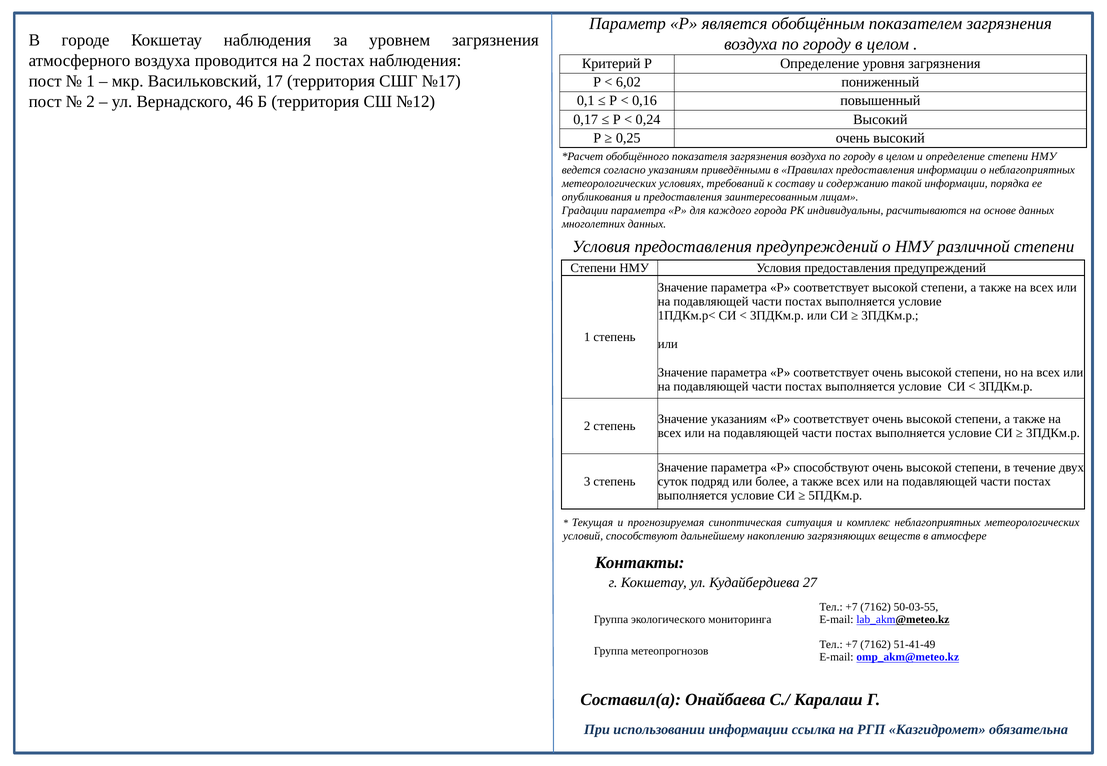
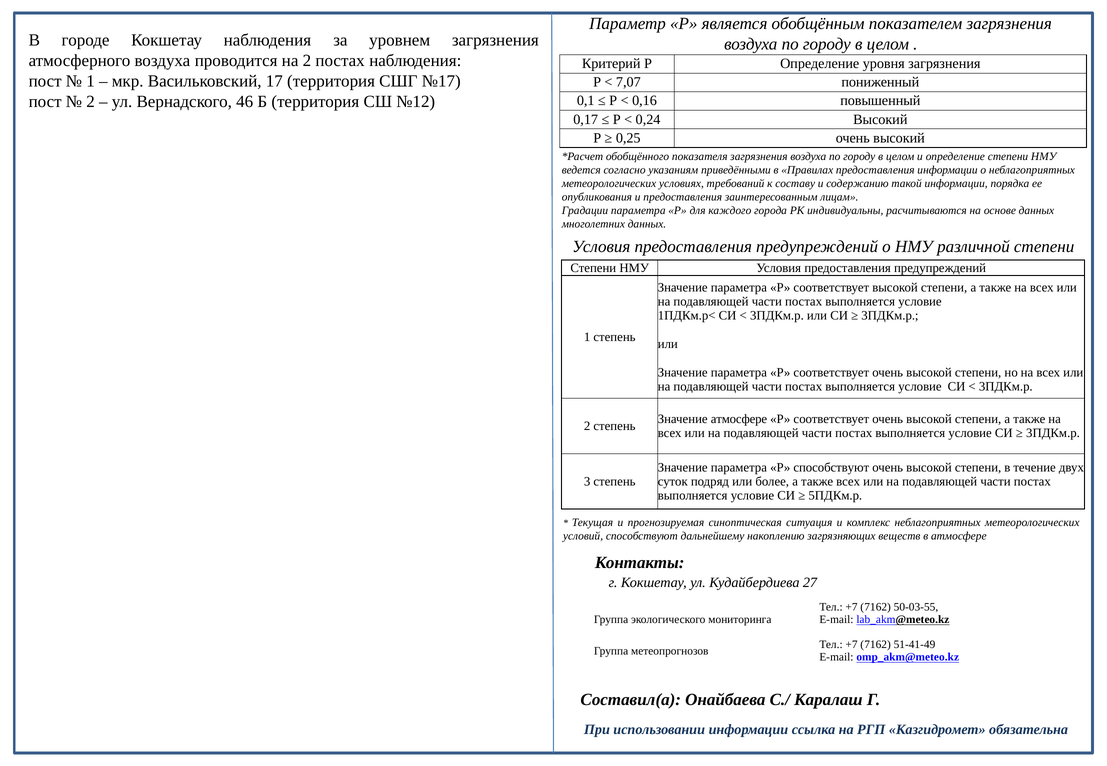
6,02: 6,02 -> 7,07
Значение указаниям: указаниям -> атмосфере
